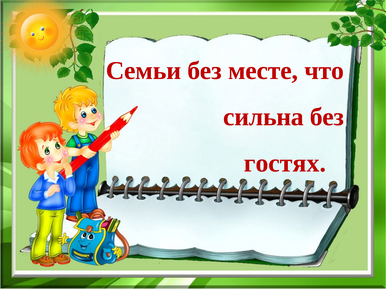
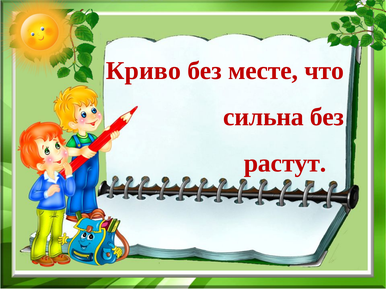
Семьи: Семьи -> Криво
гостях: гостях -> растут
